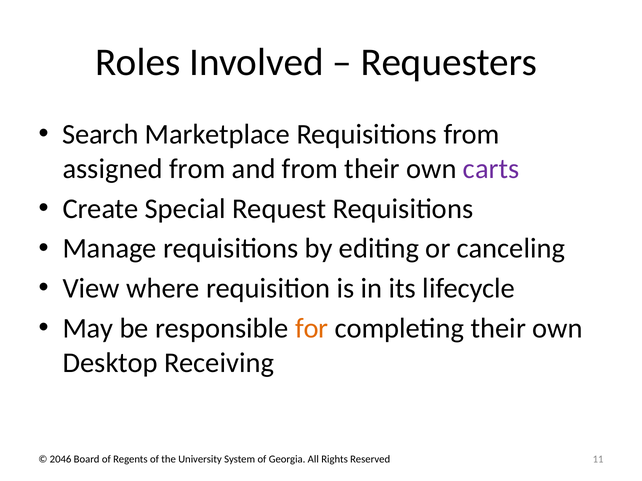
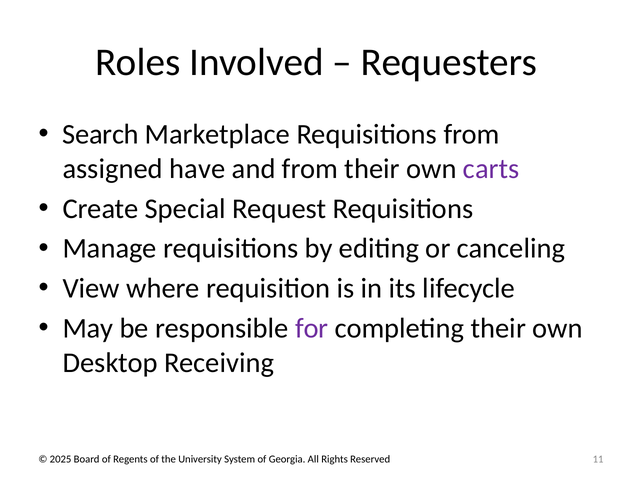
assigned from: from -> have
for colour: orange -> purple
2046: 2046 -> 2025
